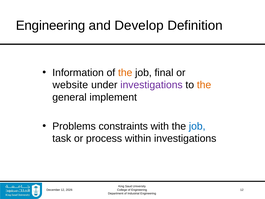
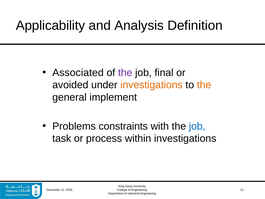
Engineering at (51, 25): Engineering -> Applicability
Develop: Develop -> Analysis
Information: Information -> Associated
the at (125, 73) colour: orange -> purple
website: website -> avoided
investigations at (151, 85) colour: purple -> orange
